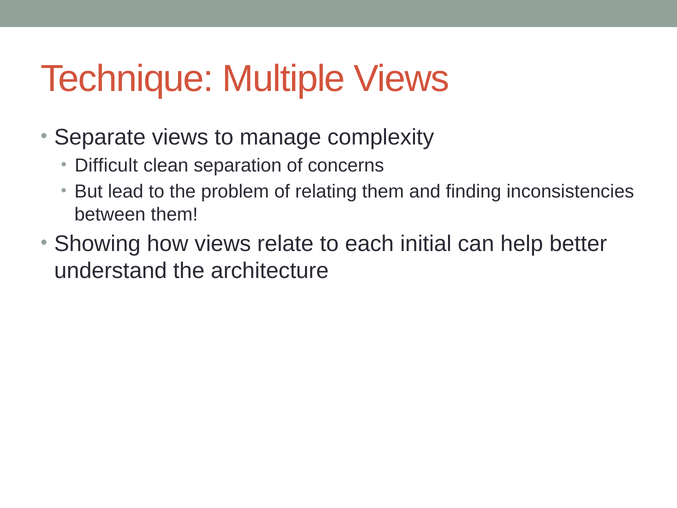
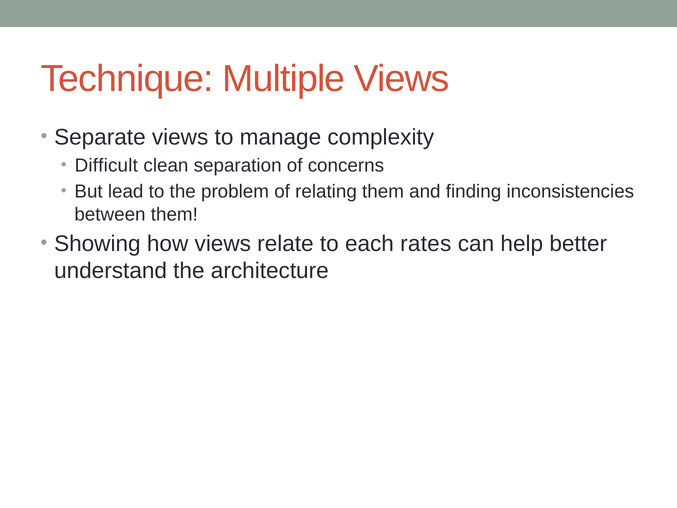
initial: initial -> rates
